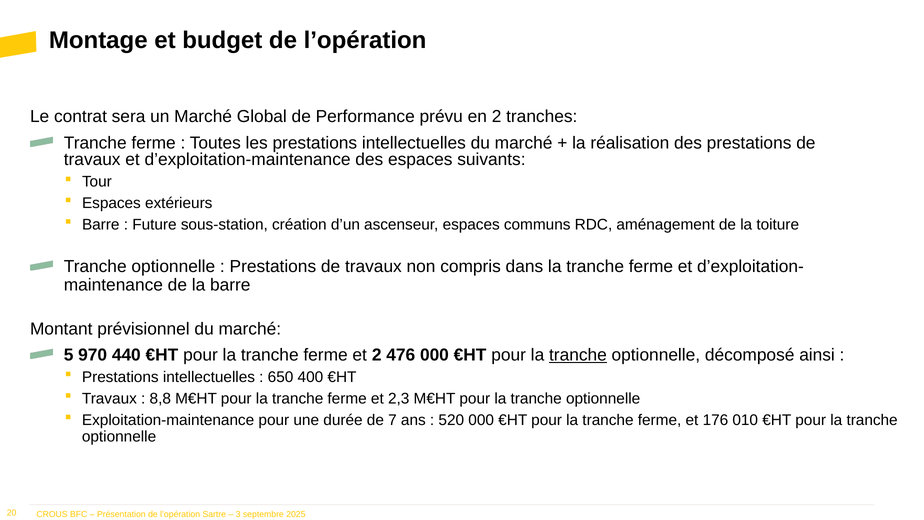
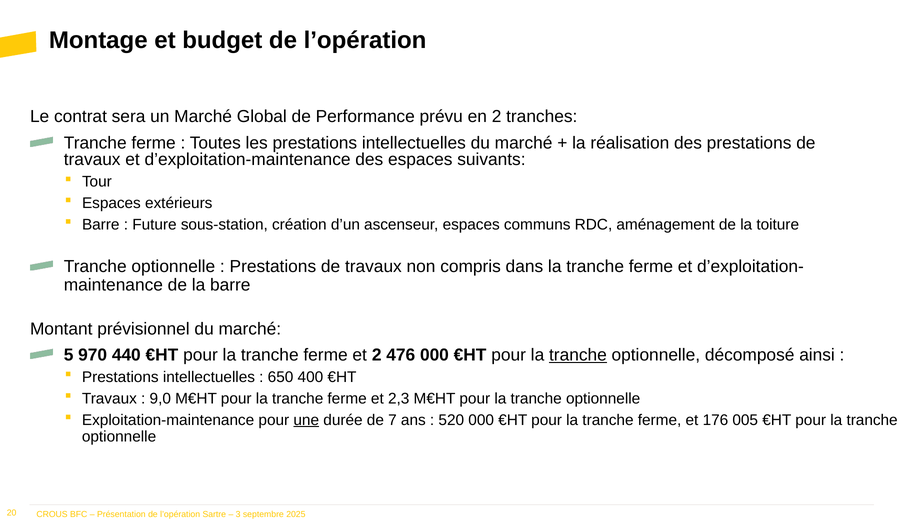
8,8: 8,8 -> 9,0
une underline: none -> present
010: 010 -> 005
